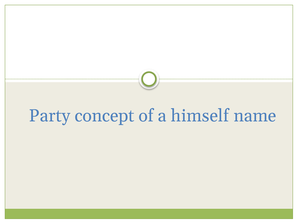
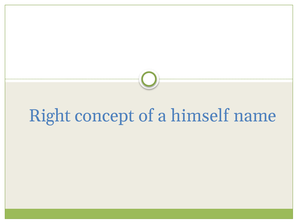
Party: Party -> Right
